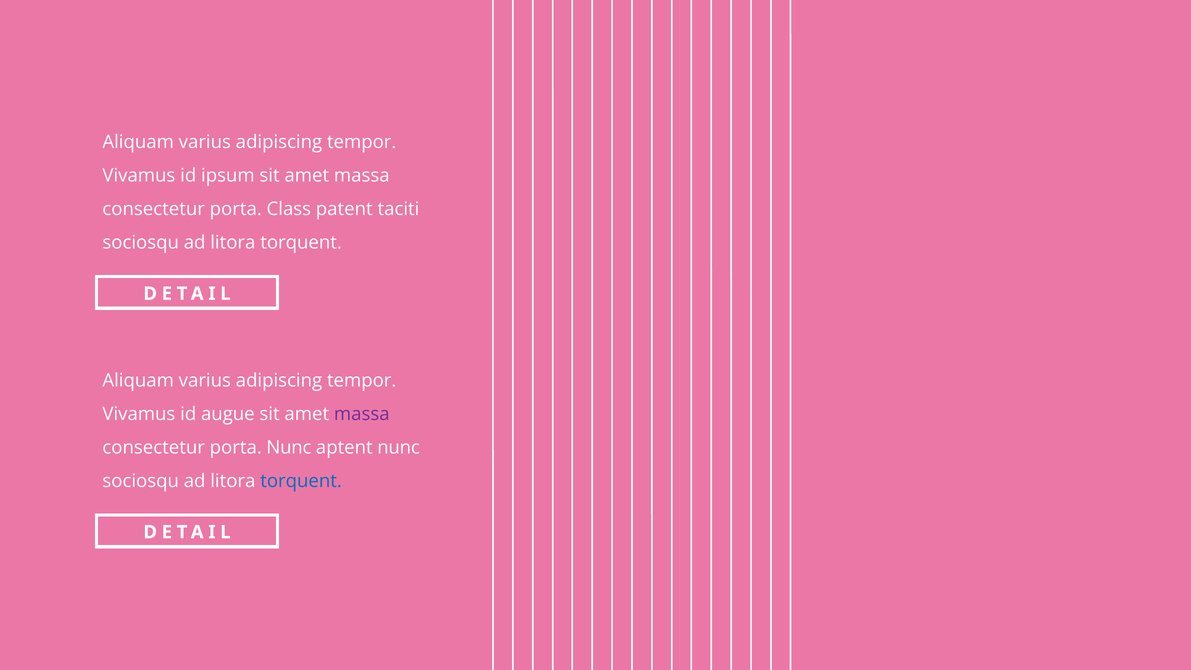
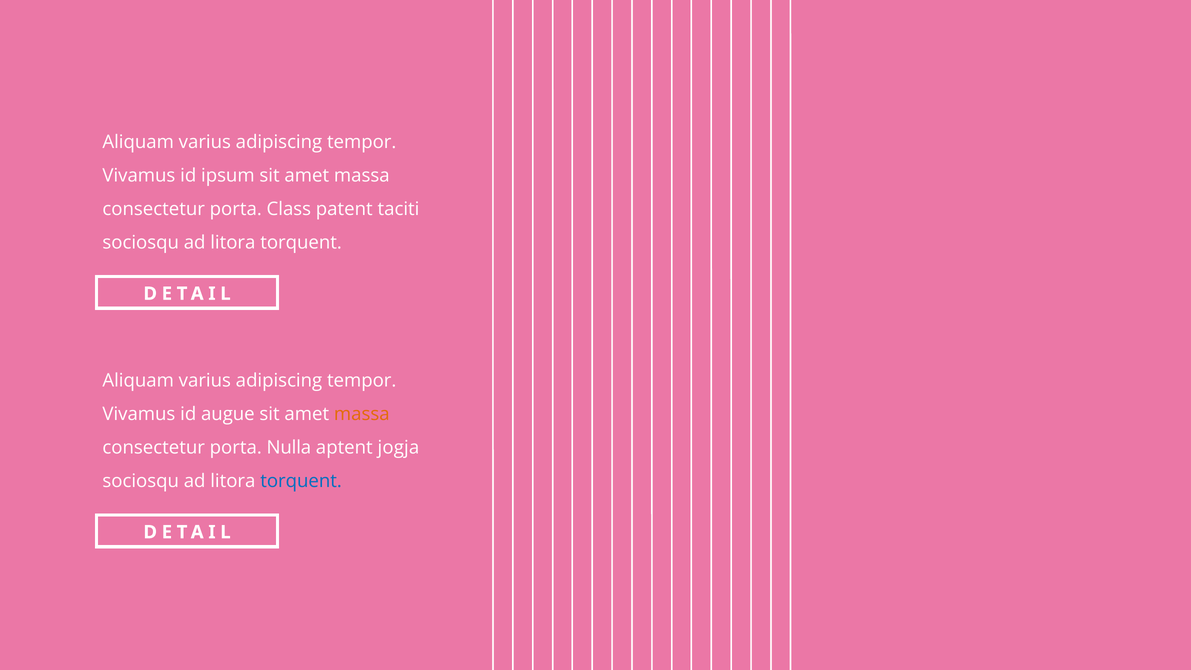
massa at (362, 414) colour: purple -> orange
porta Nunc: Nunc -> Nulla
aptent nunc: nunc -> jogja
